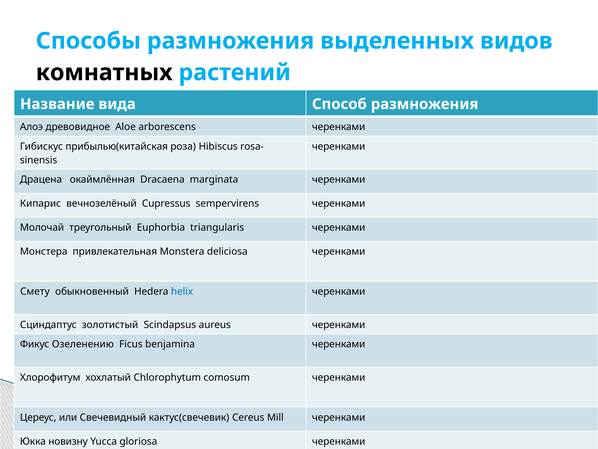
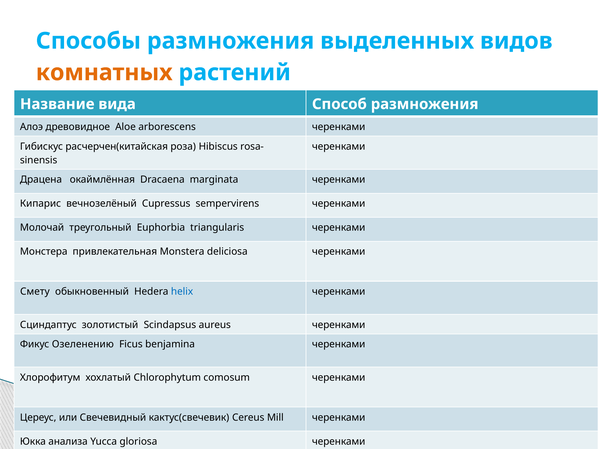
комнатных colour: black -> orange
прибылью(китайская: прибылью(китайская -> расчерчен(китайская
новизну: новизну -> анализа
